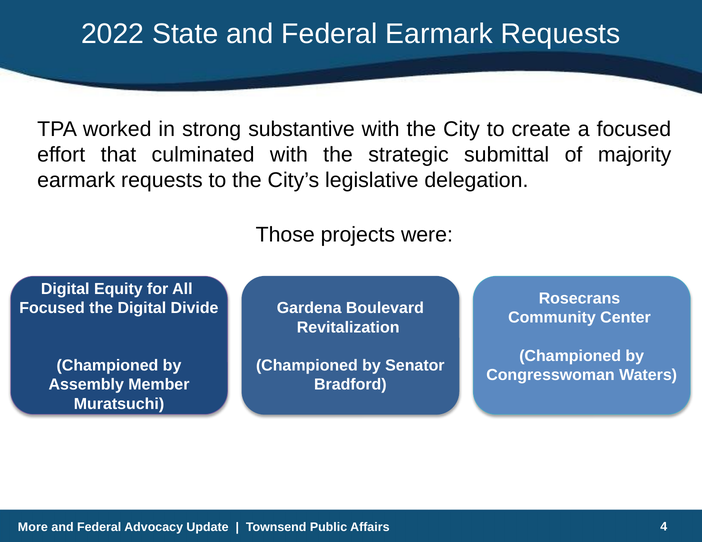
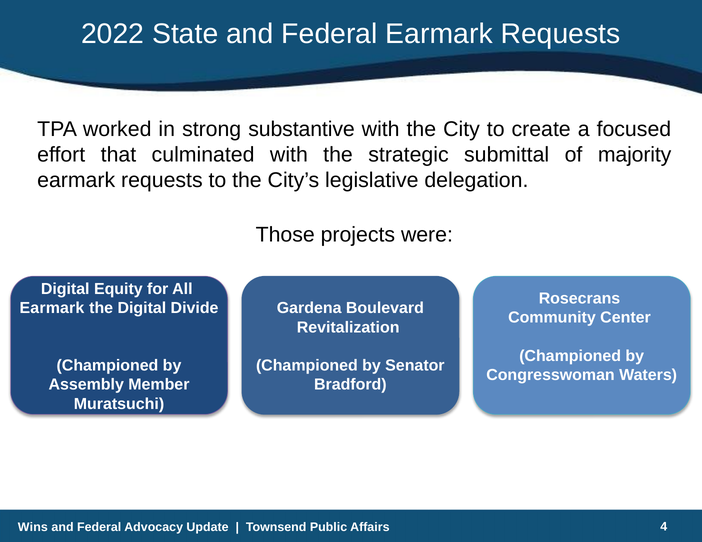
Focused at (52, 308): Focused -> Earmark
More: More -> Wins
